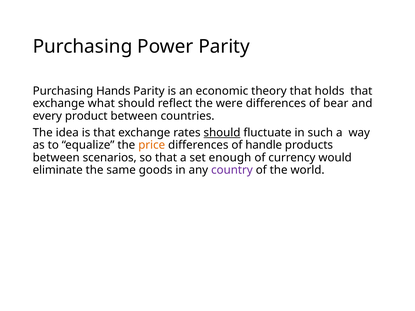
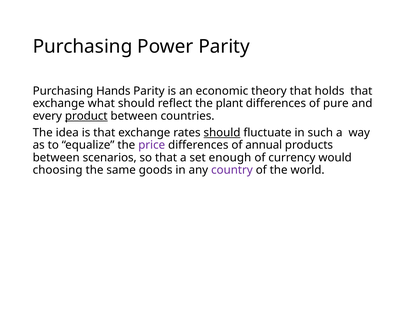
were: were -> plant
bear: bear -> pure
product underline: none -> present
price colour: orange -> purple
handle: handle -> annual
eliminate: eliminate -> choosing
